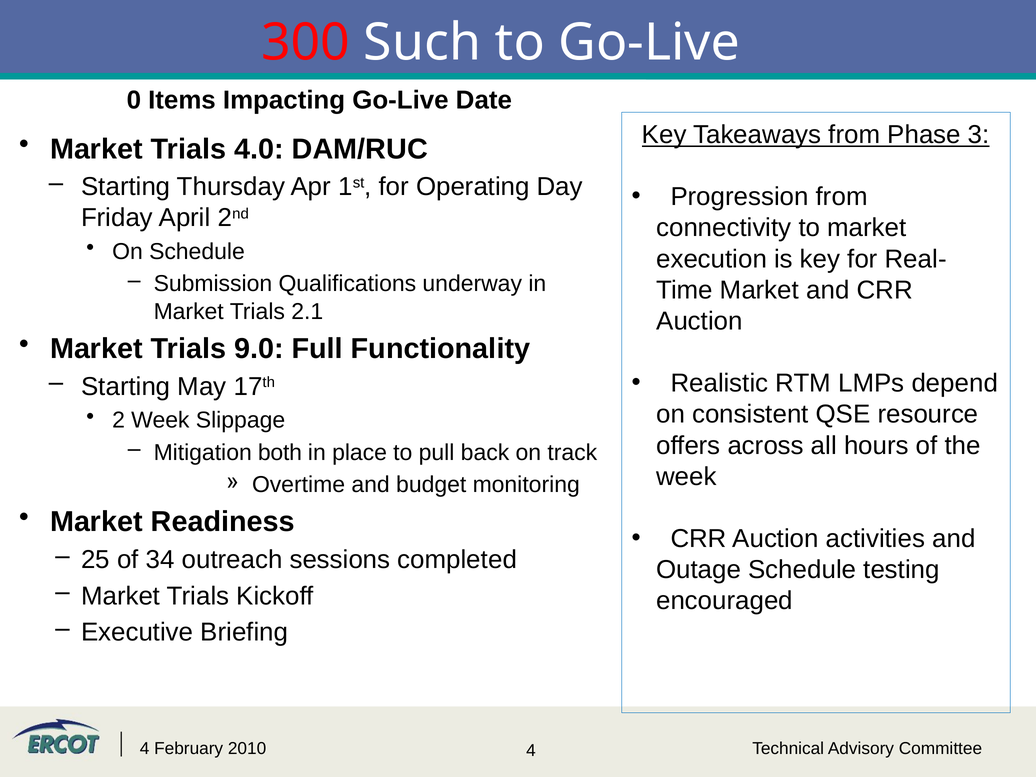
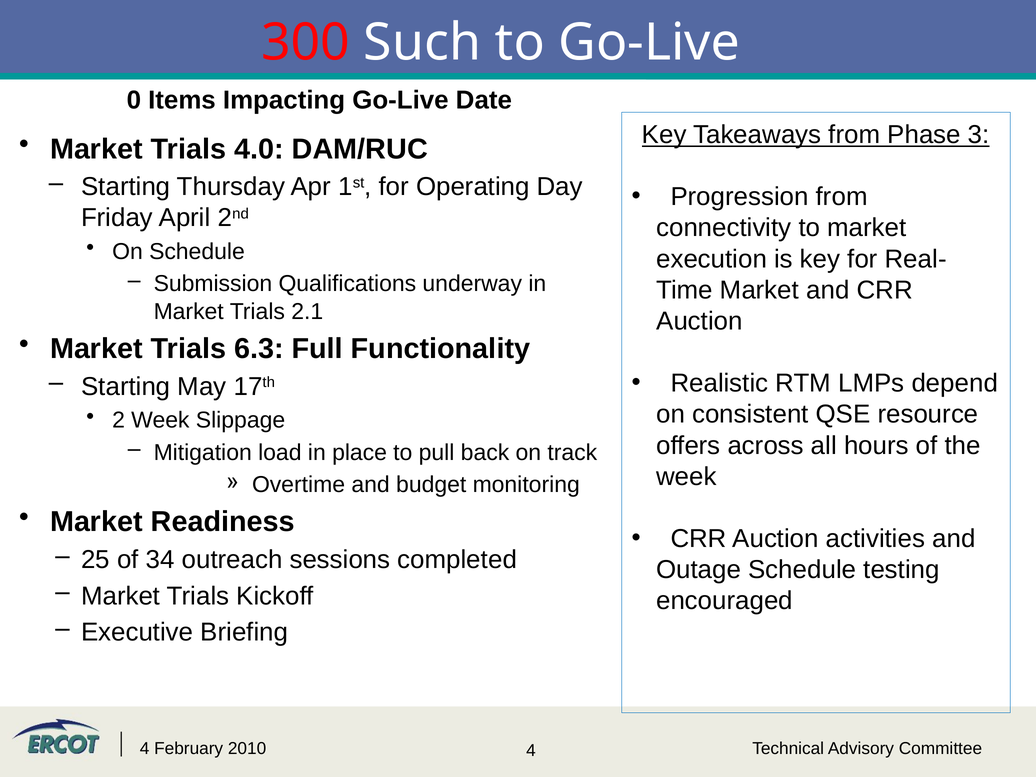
9.0: 9.0 -> 6.3
both: both -> load
